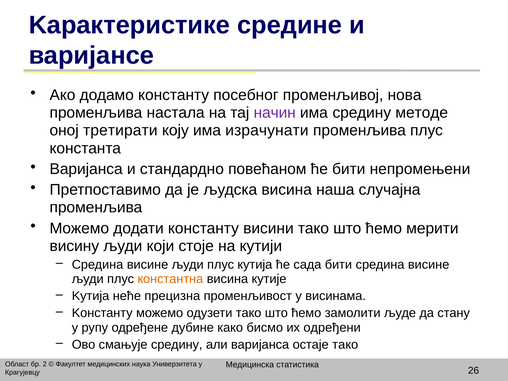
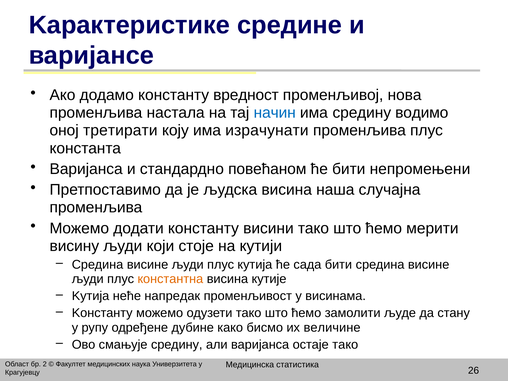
посебног: посебног -> вредност
начин colour: purple -> blue
методе: методе -> водимо
прецизна: прецизна -> напредак
одређени: одређени -> величине
